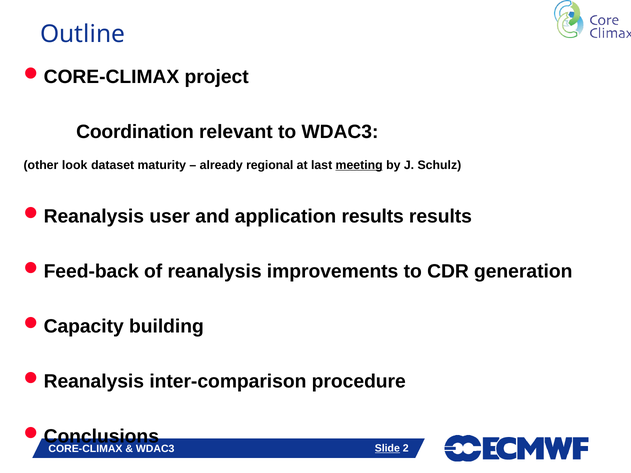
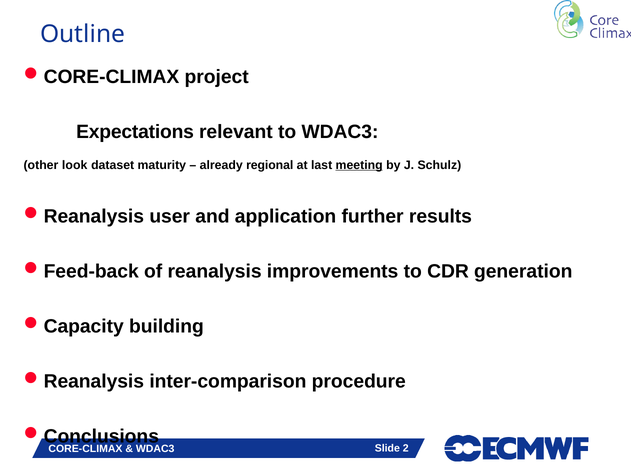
Coordination: Coordination -> Expectations
application results: results -> further
Slide at (387, 449) underline: present -> none
